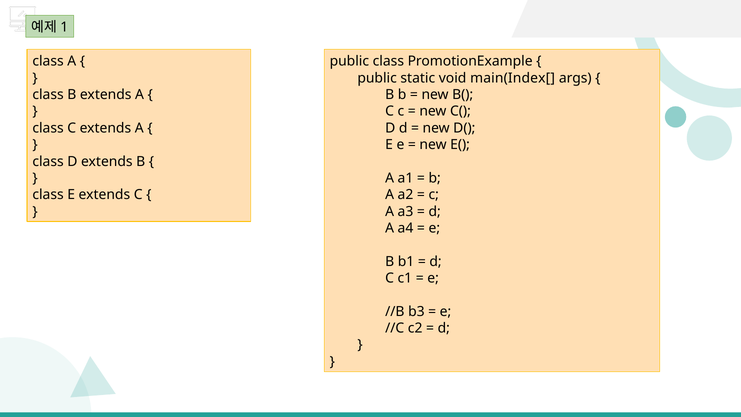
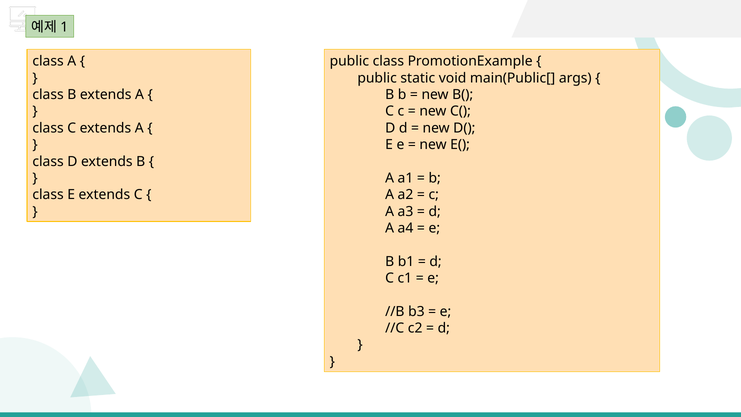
main(Index[: main(Index[ -> main(Public[
